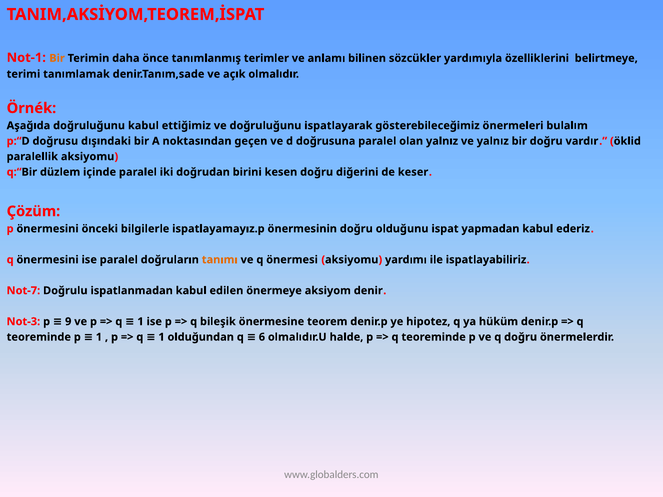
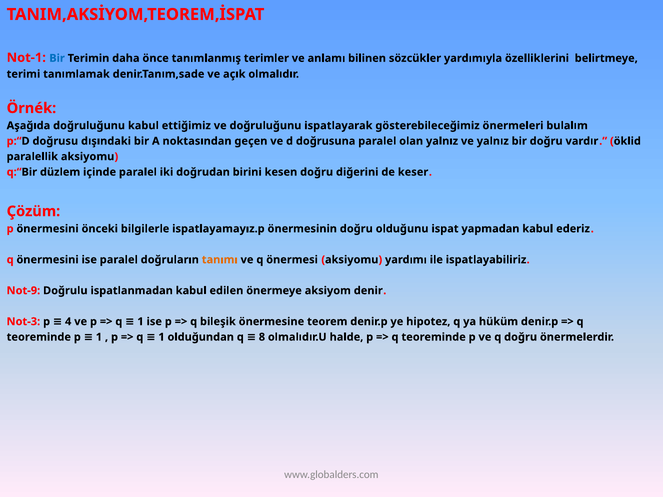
Bir at (57, 58) colour: orange -> blue
Not-7: Not-7 -> Not-9
9: 9 -> 4
6: 6 -> 8
